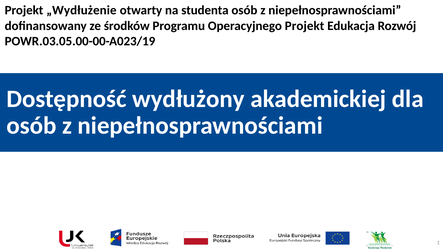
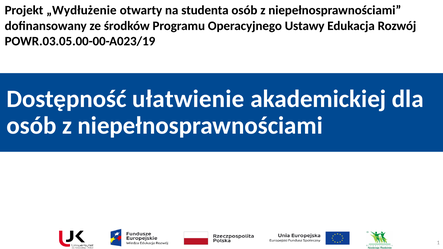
Operacyjnego Projekt: Projekt -> Ustawy
wydłużony: wydłużony -> ułatwienie
